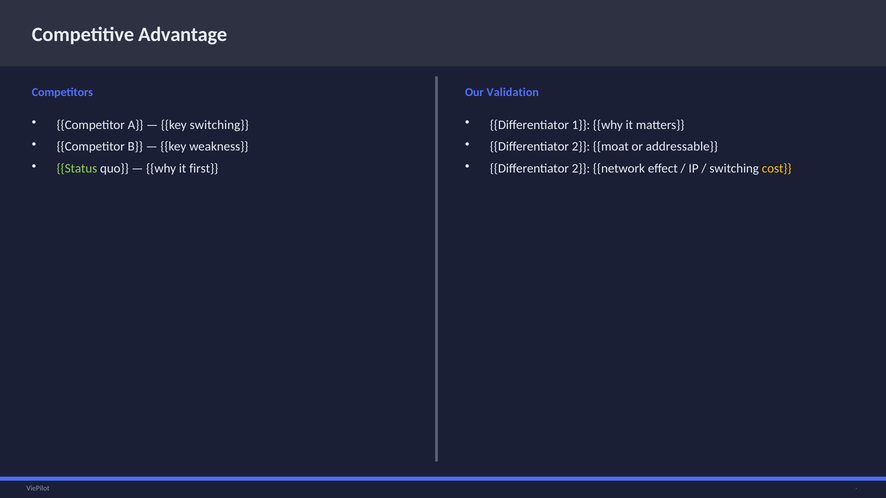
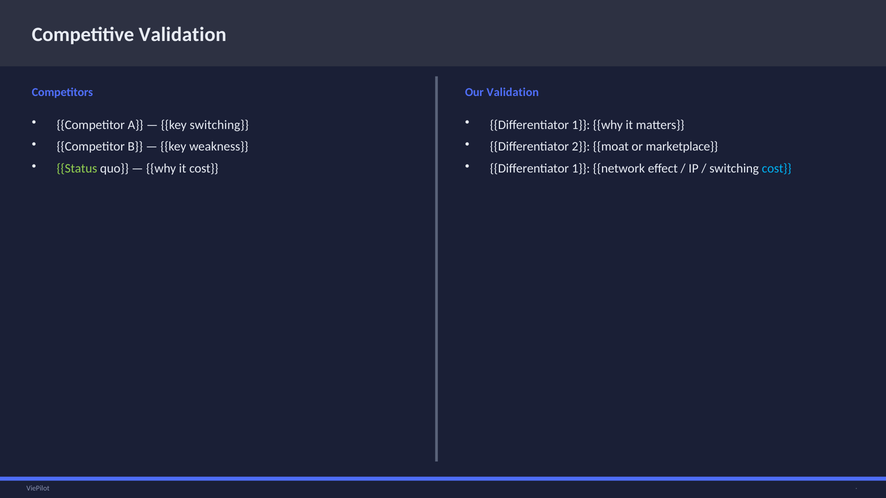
Competitive Advantage: Advantage -> Validation
addressable: addressable -> marketplace
it first: first -> cost
2 at (581, 169): 2 -> 1
cost at (777, 169) colour: yellow -> light blue
